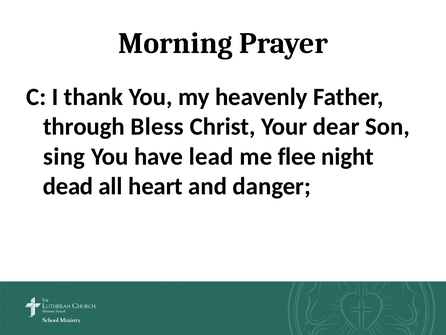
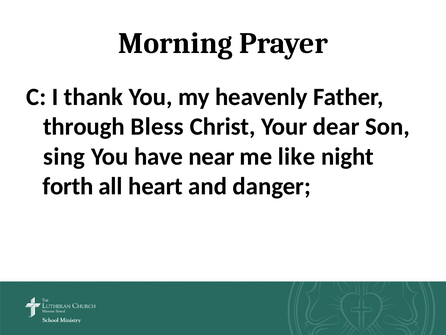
lead: lead -> near
flee: flee -> like
dead: dead -> forth
